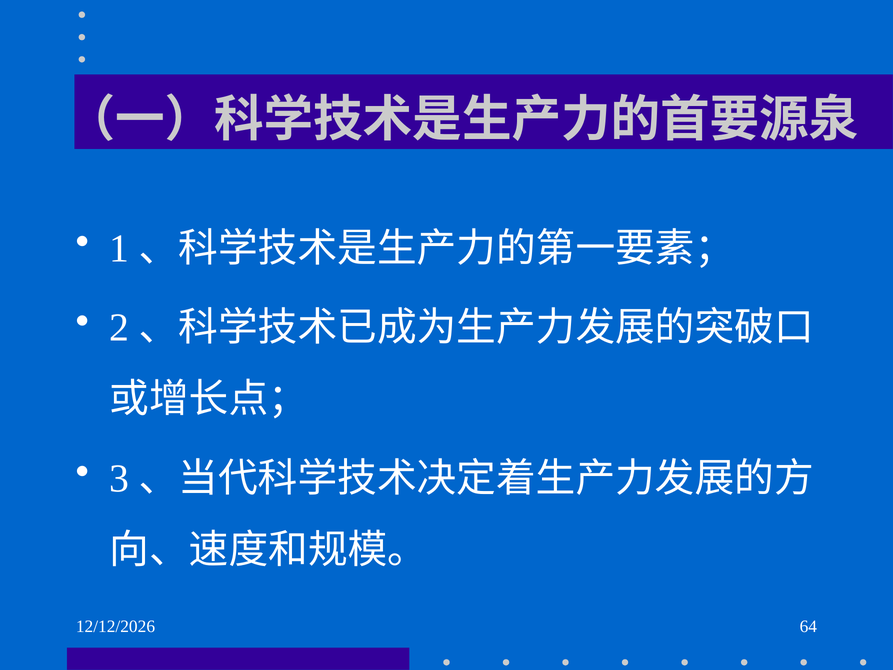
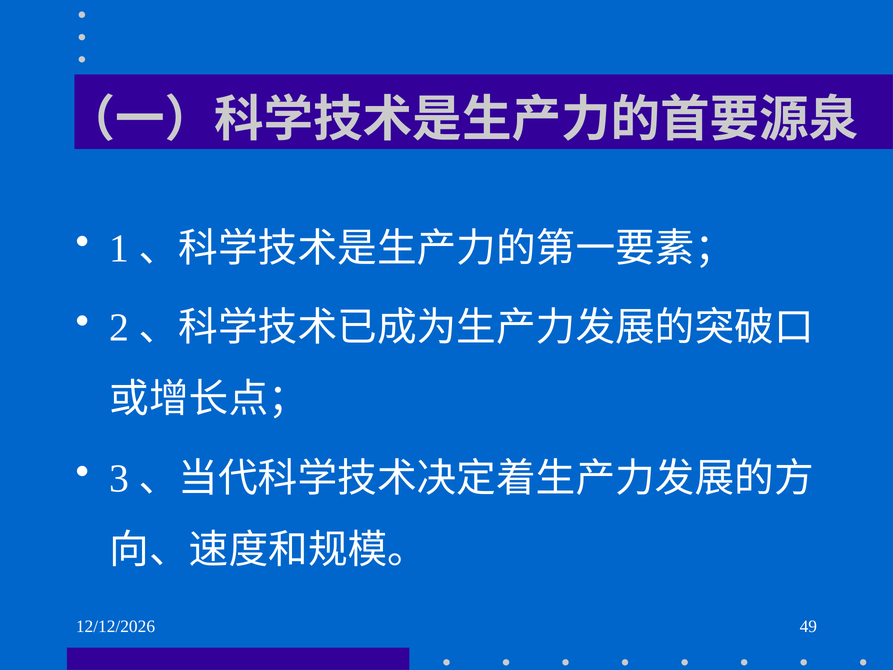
64: 64 -> 49
